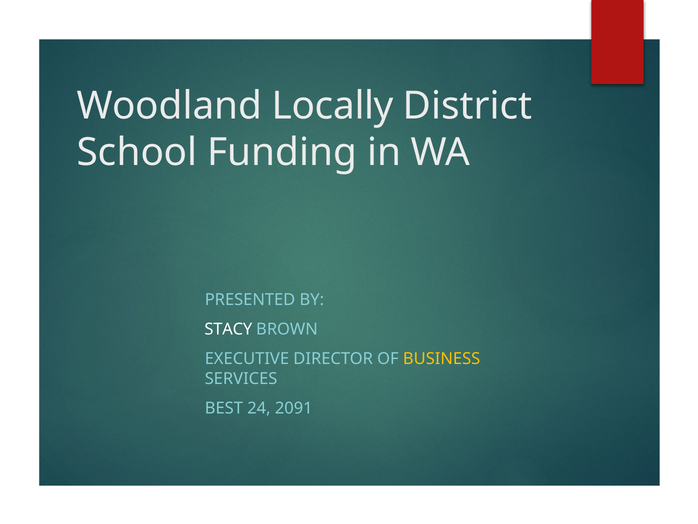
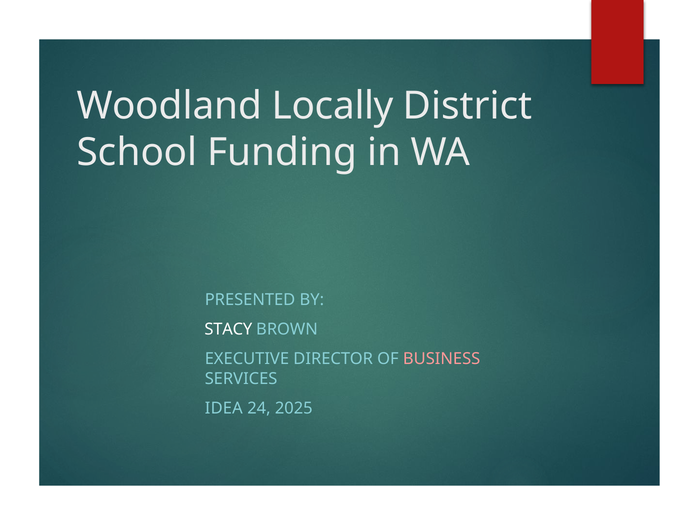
BUSINESS colour: yellow -> pink
BEST: BEST -> IDEA
2091: 2091 -> 2025
